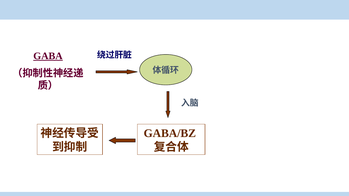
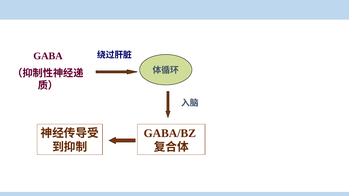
GABA underline: present -> none
